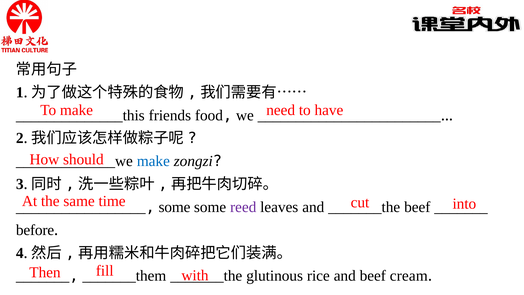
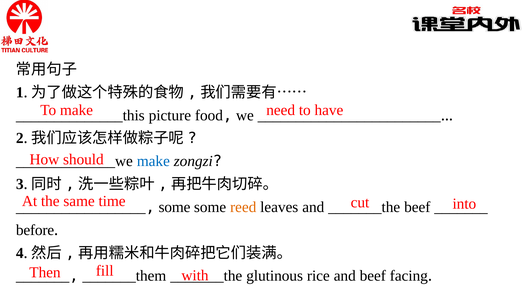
friends: friends -> picture
reed colour: purple -> orange
cream: cream -> facing
